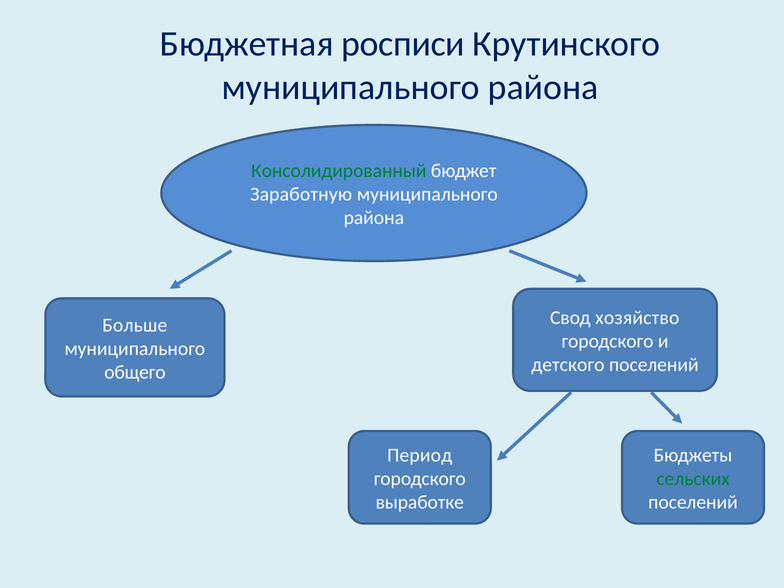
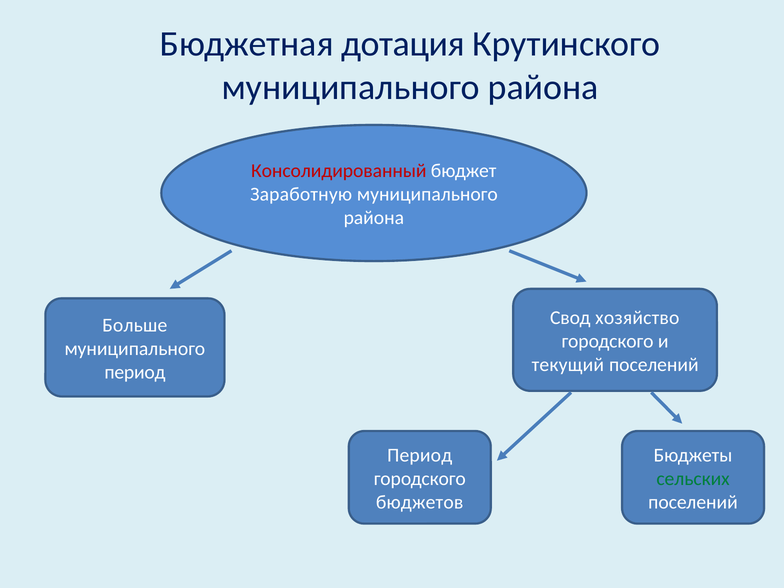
росписи: росписи -> дотация
Консолидированный colour: green -> red
детского: детского -> текущий
общего at (135, 372): общего -> период
выработке: выработке -> бюджетов
